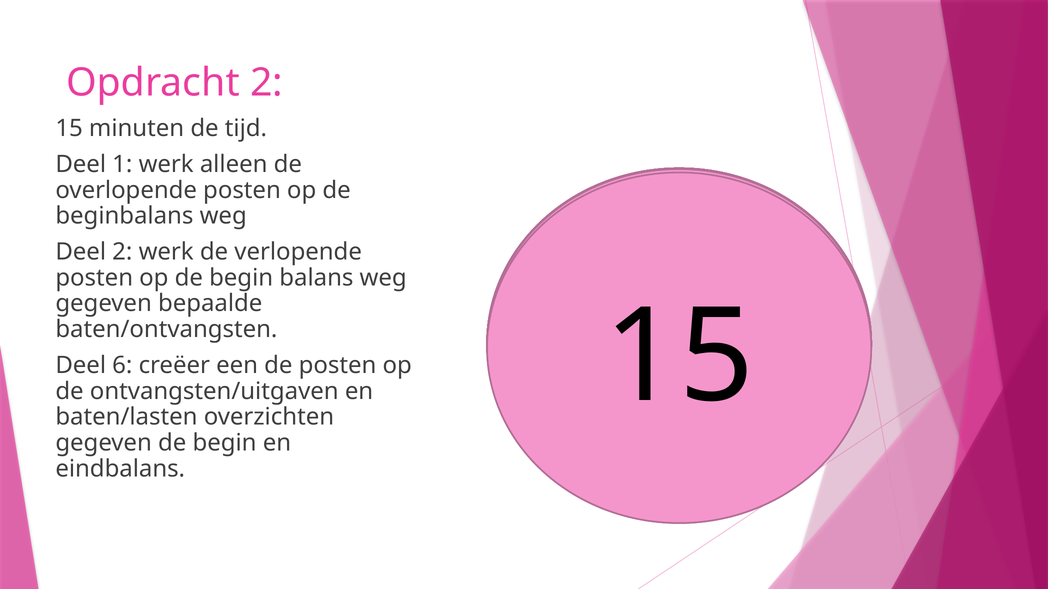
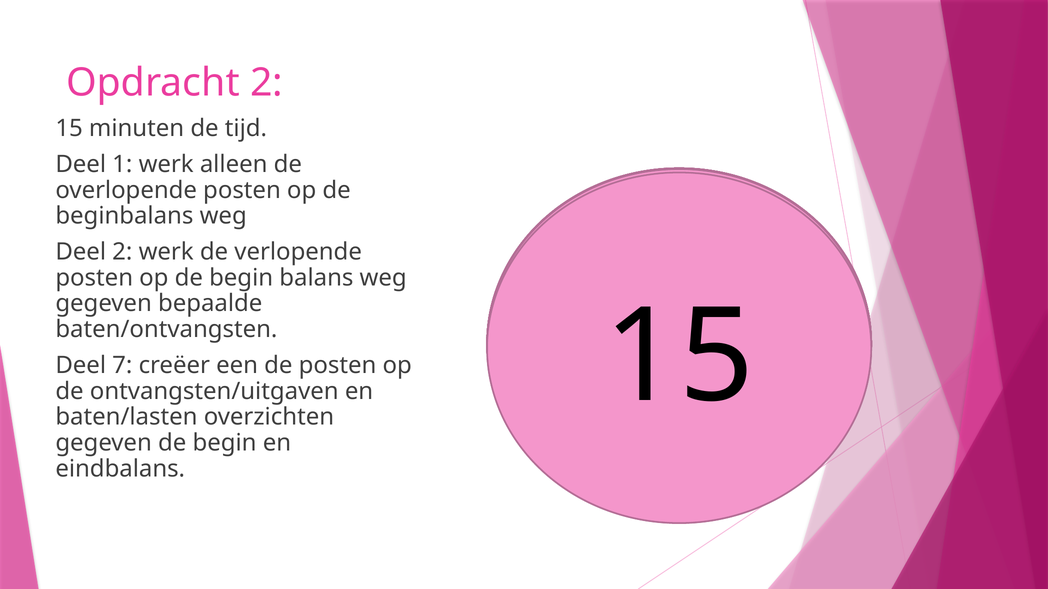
6: 6 -> 7
